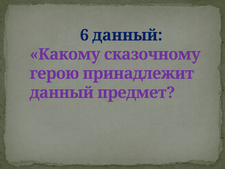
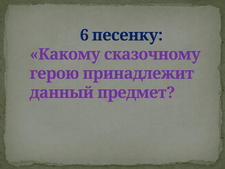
6 данный: данный -> песенку
